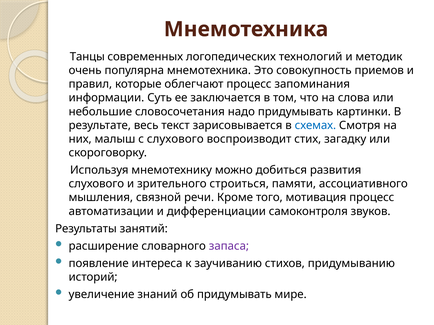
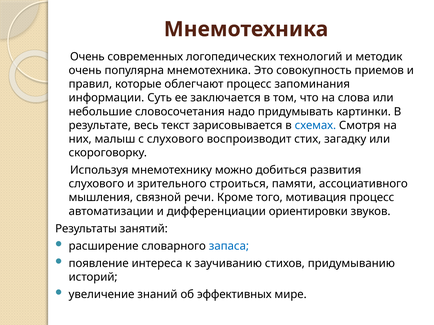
Танцы at (87, 57): Танцы -> Очень
самоконтроля: самоконтроля -> ориентировки
запаса colour: purple -> blue
об придумывать: придумывать -> эффективных
